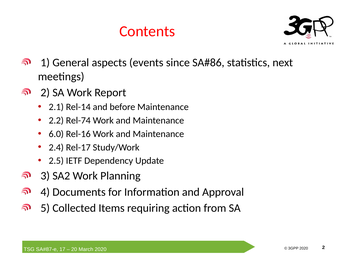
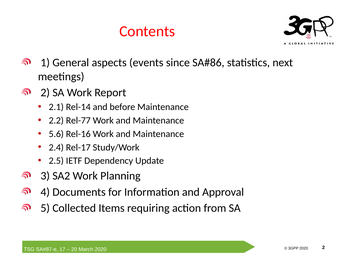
Rel-74: Rel-74 -> Rel-77
6.0: 6.0 -> 5.6
